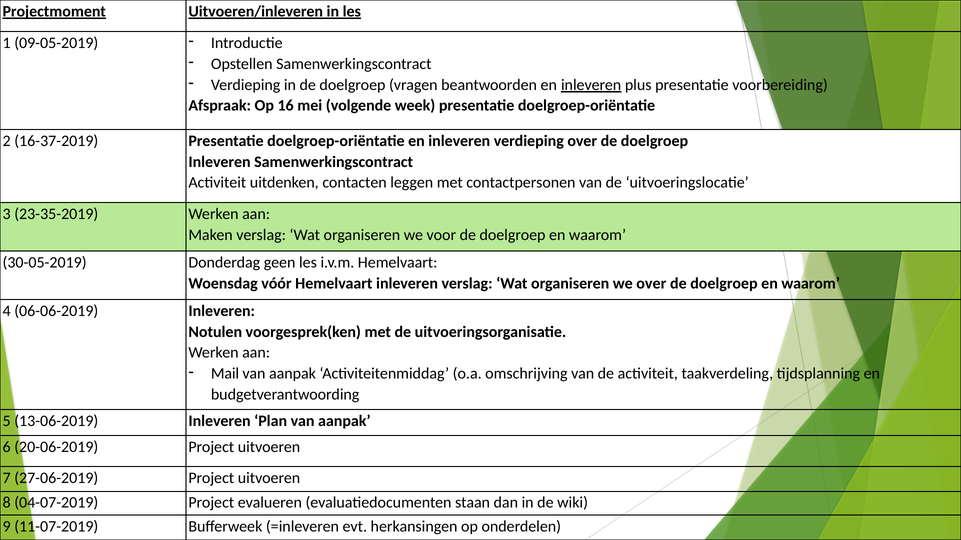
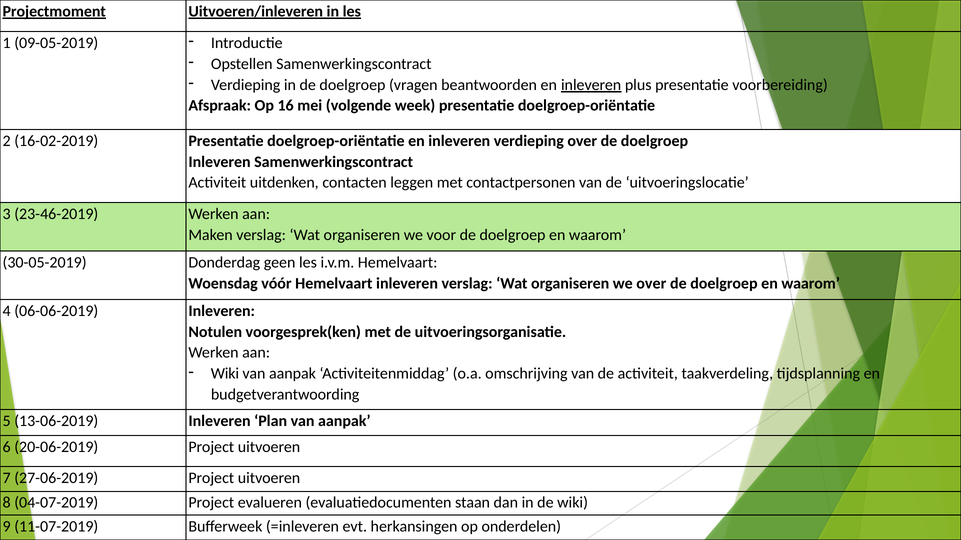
16-37-2019: 16-37-2019 -> 16-02-2019
23-35-2019: 23-35-2019 -> 23-46-2019
Mail at (225, 374): Mail -> Wiki
